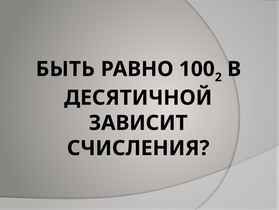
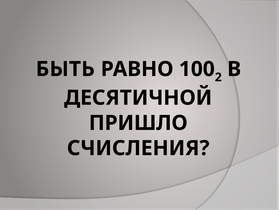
ЗАВИСИТ: ЗАВИСИТ -> ПРИШЛО
